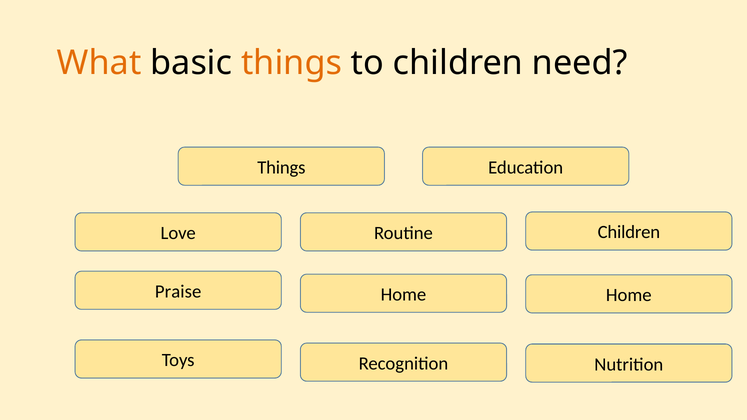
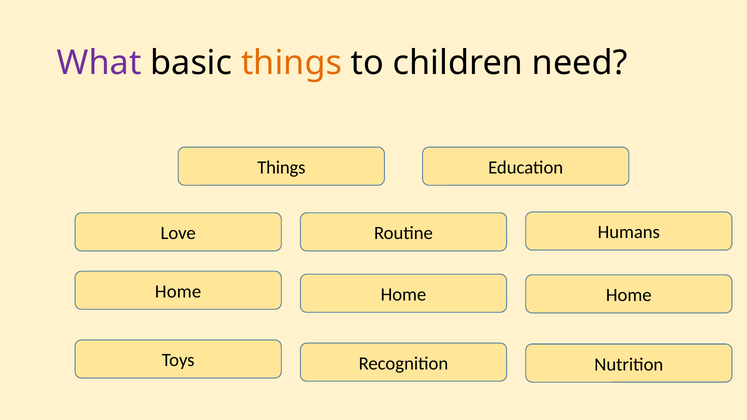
What colour: orange -> purple
Love Children: Children -> Humans
Praise at (178, 292): Praise -> Home
